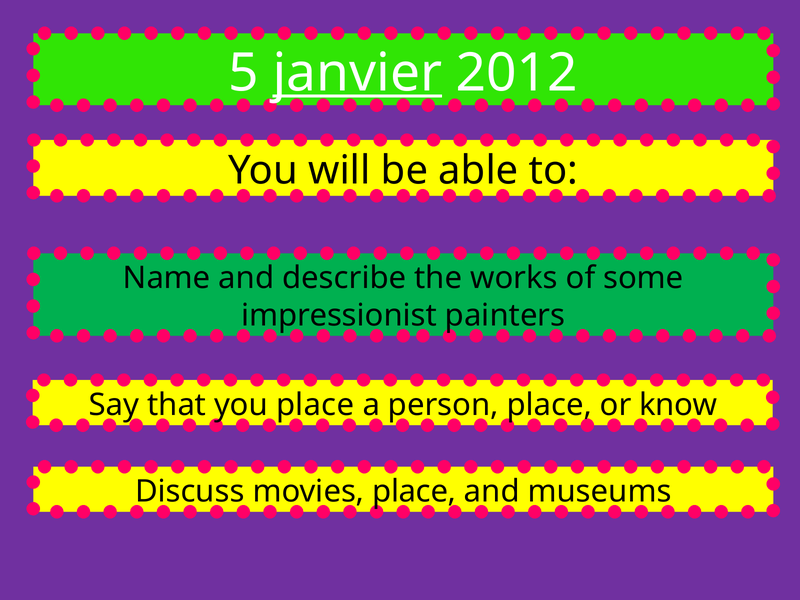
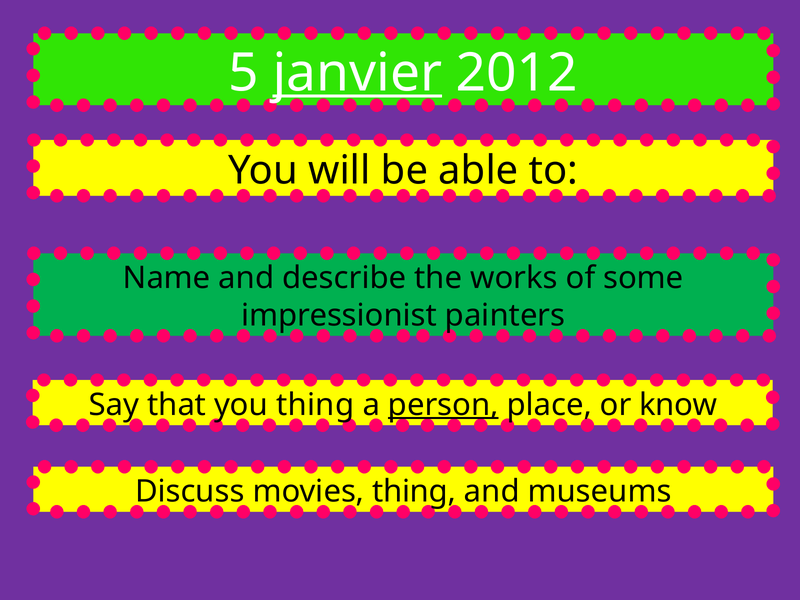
you place: place -> thing
person underline: none -> present
movies place: place -> thing
